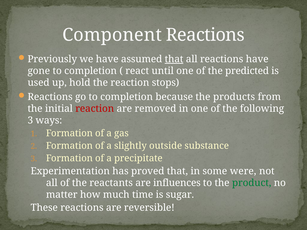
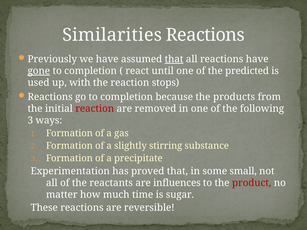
Component: Component -> Similarities
gone underline: none -> present
hold: hold -> with
outside: outside -> stirring
were: were -> small
product colour: green -> red
